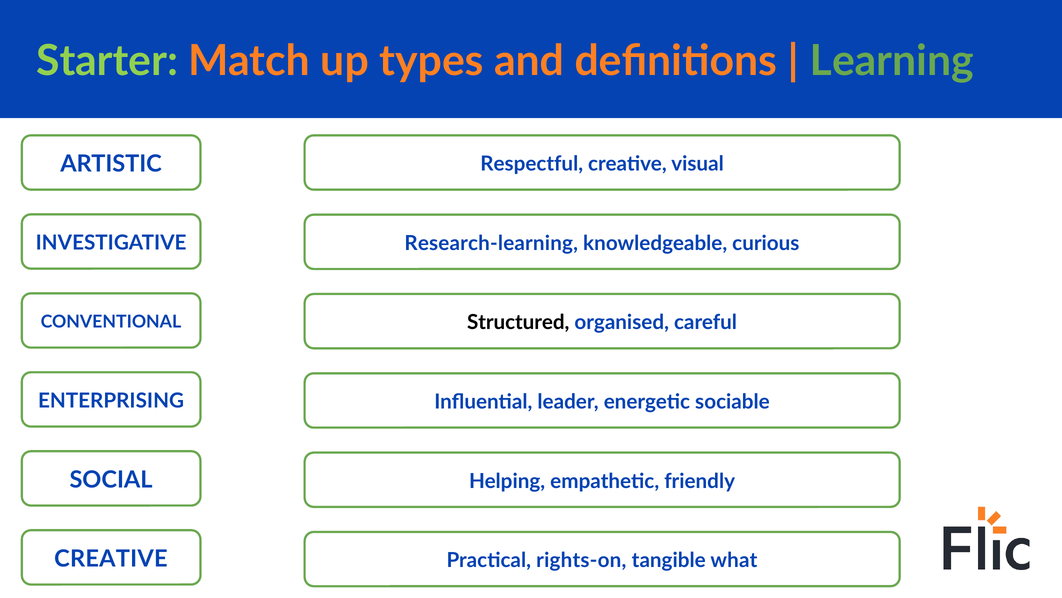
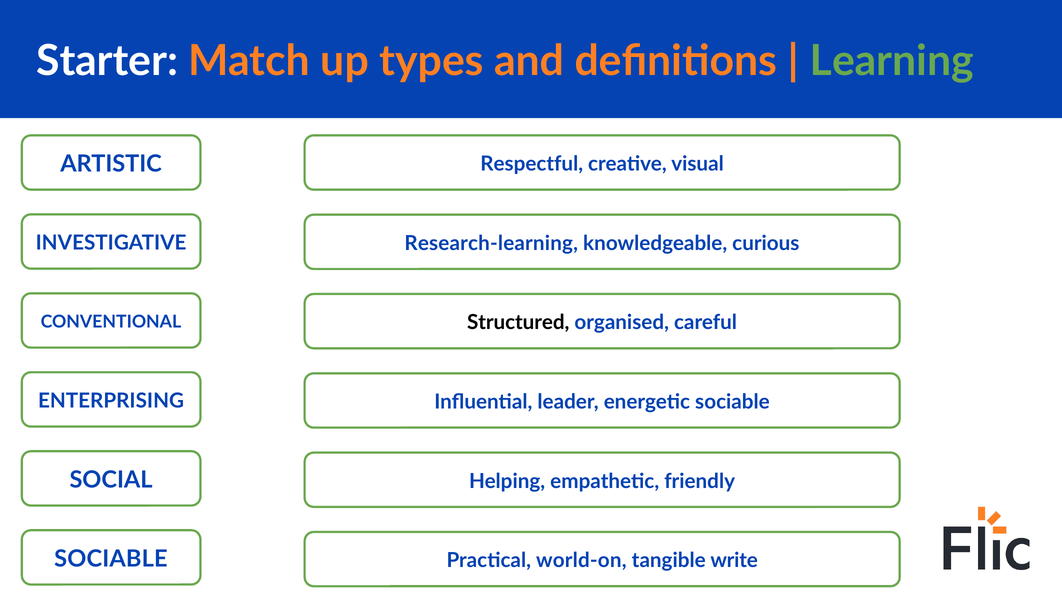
Starter colour: light green -> white
CREATIVE at (111, 558): CREATIVE -> SOCIABLE
rights-on: rights-on -> world-on
what: what -> write
